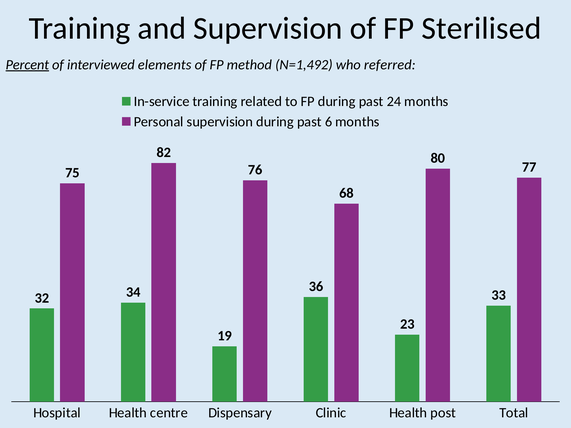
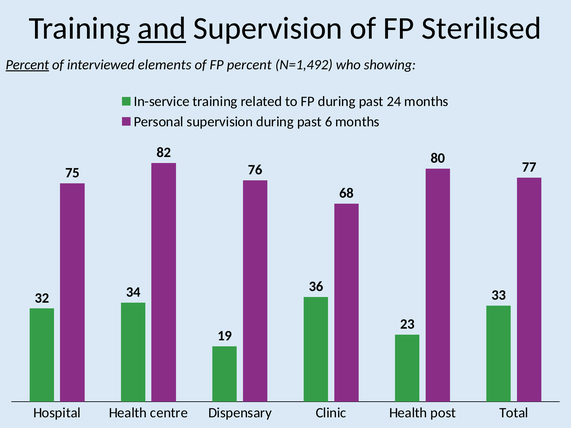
and underline: none -> present
FP method: method -> percent
referred: referred -> showing
